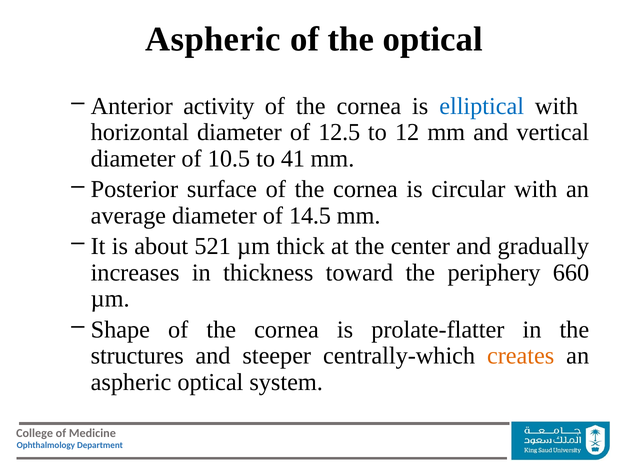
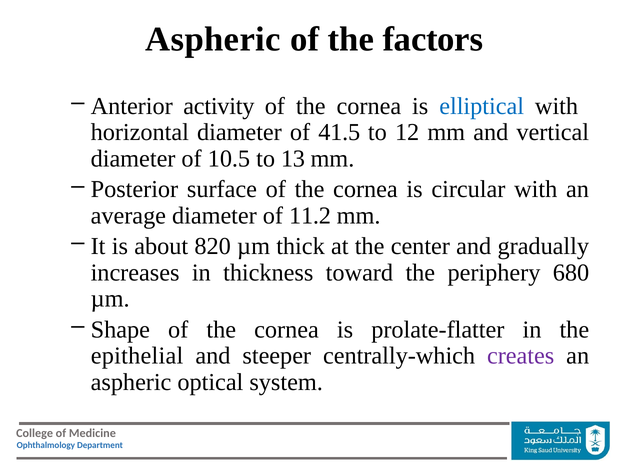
the optical: optical -> factors
12.5: 12.5 -> 41.5
41: 41 -> 13
14.5: 14.5 -> 11.2
521: 521 -> 820
660: 660 -> 680
structures: structures -> epithelial
creates colour: orange -> purple
